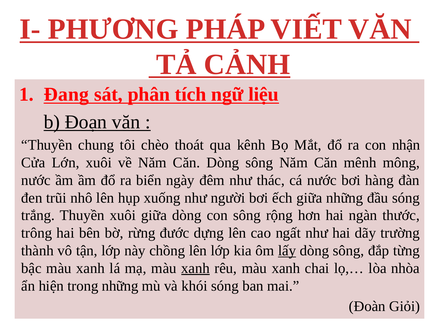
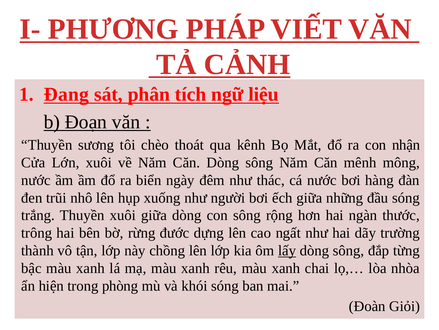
chung: chung -> sương
xanh at (196, 268) underline: present -> none
trong những: những -> phòng
